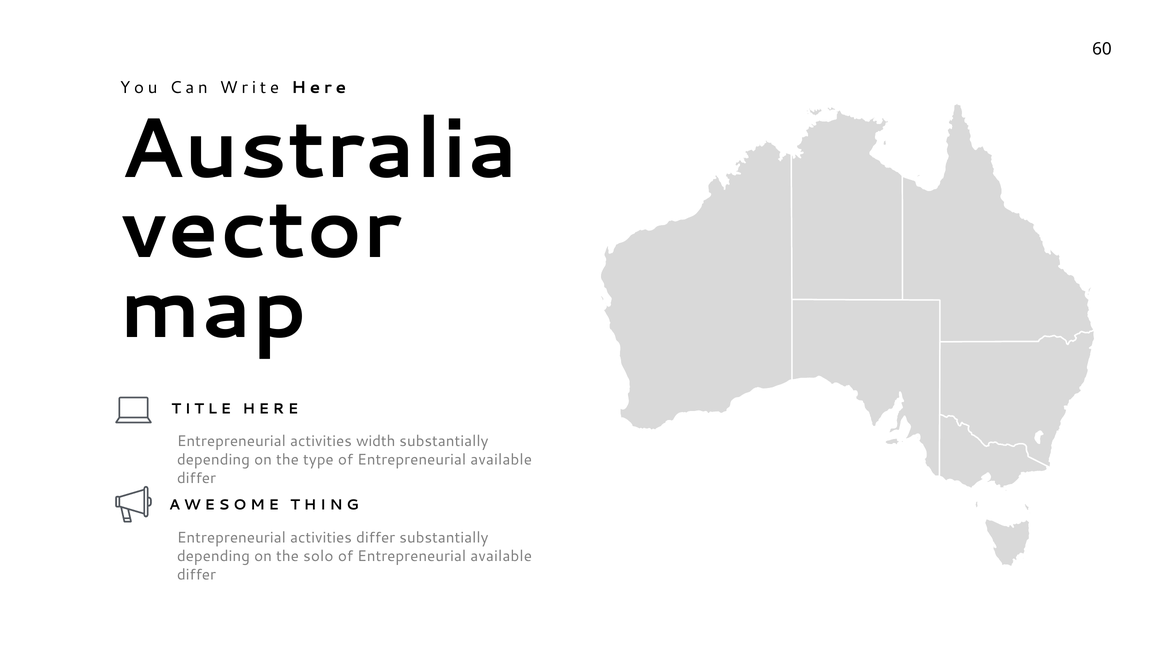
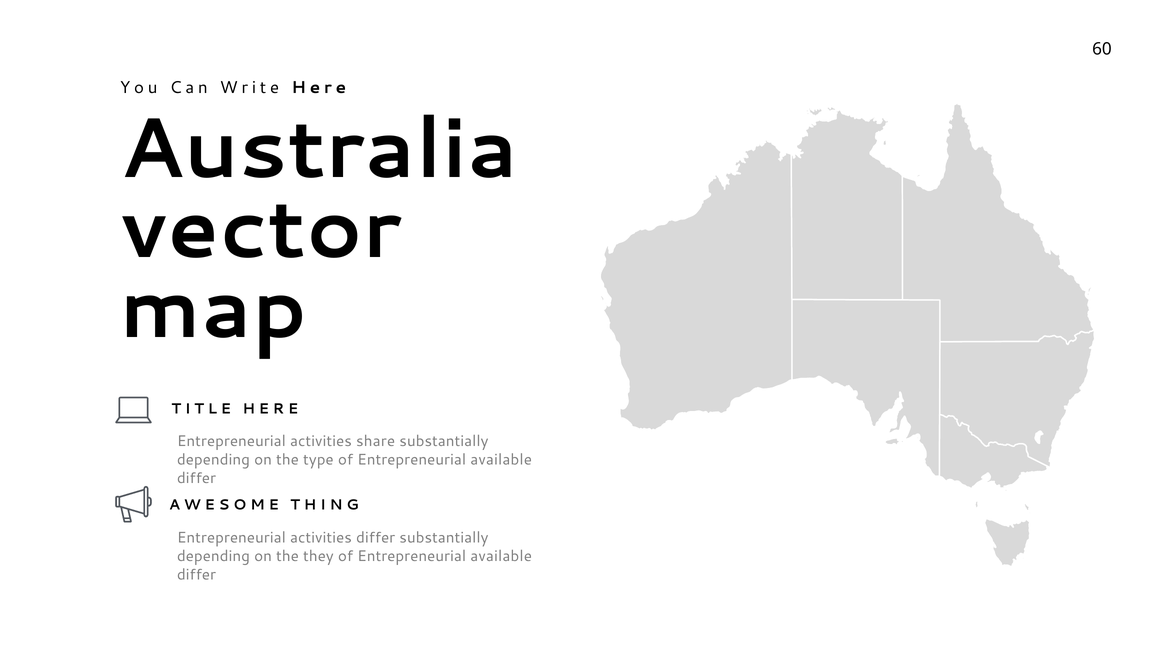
width: width -> share
solo: solo -> they
